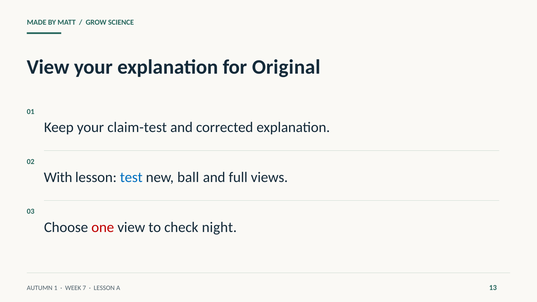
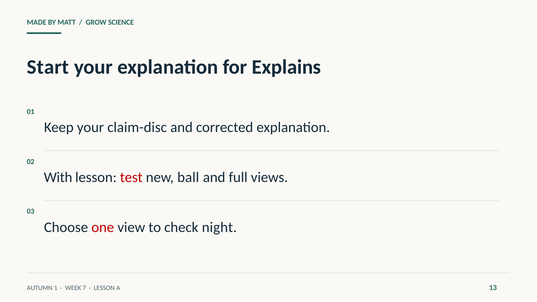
View at (48, 67): View -> Start
Original: Original -> Explains
claim-test: claim-test -> claim-disc
test colour: blue -> red
